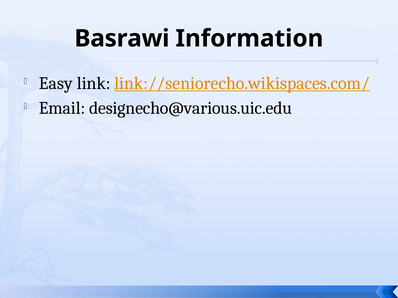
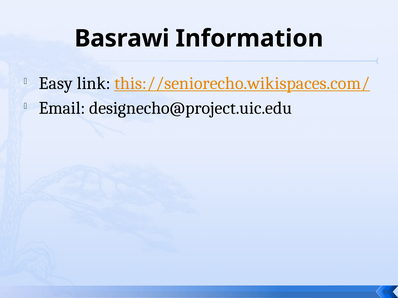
link://seniorecho.wikispaces.com/: link://seniorecho.wikispaces.com/ -> this://seniorecho.wikispaces.com/
designecho@various.uic.edu: designecho@various.uic.edu -> designecho@project.uic.edu
